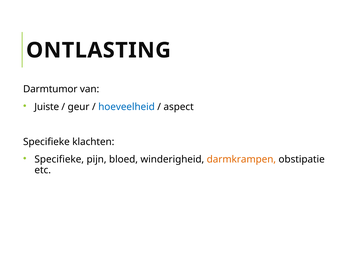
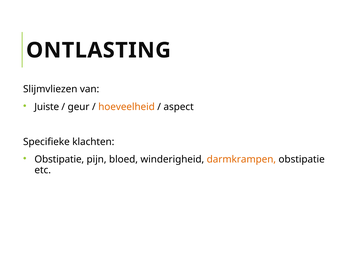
Darmtumor: Darmtumor -> Slijmvliezen
hoeveelheid colour: blue -> orange
Specifieke at (59, 160): Specifieke -> Obstipatie
